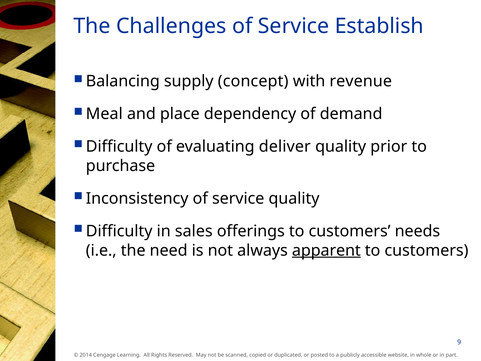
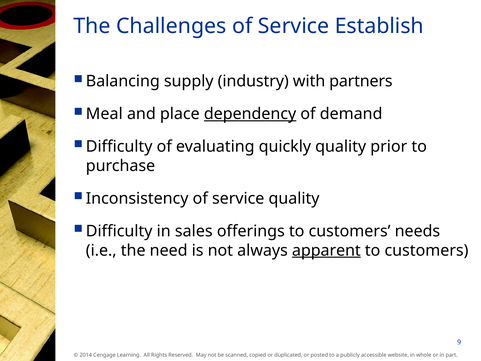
concept: concept -> industry
revenue: revenue -> partners
dependency underline: none -> present
deliver: deliver -> quickly
